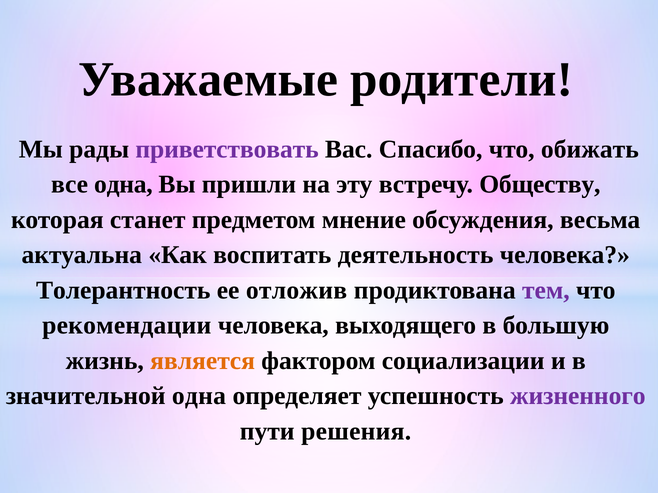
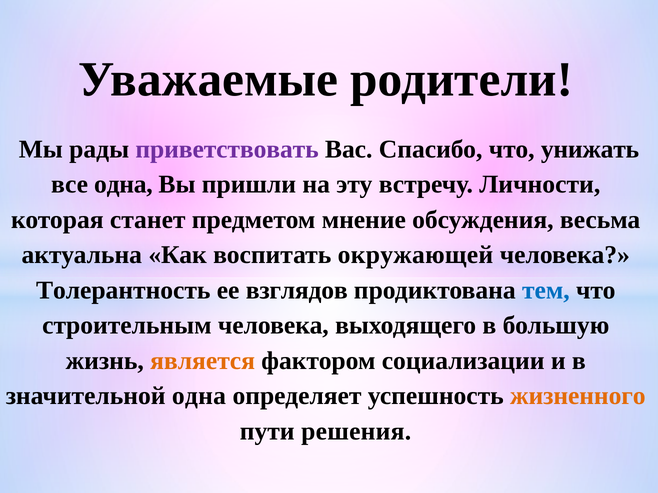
обижать: обижать -> унижать
Обществу: Обществу -> Личности
деятельность: деятельность -> окружающей
отложив: отложив -> взглядов
тем colour: purple -> blue
рекомендации: рекомендации -> строительным
жизненного colour: purple -> orange
